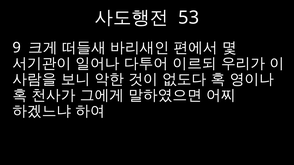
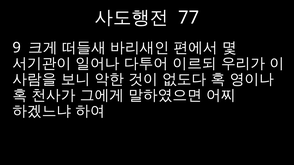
53: 53 -> 77
